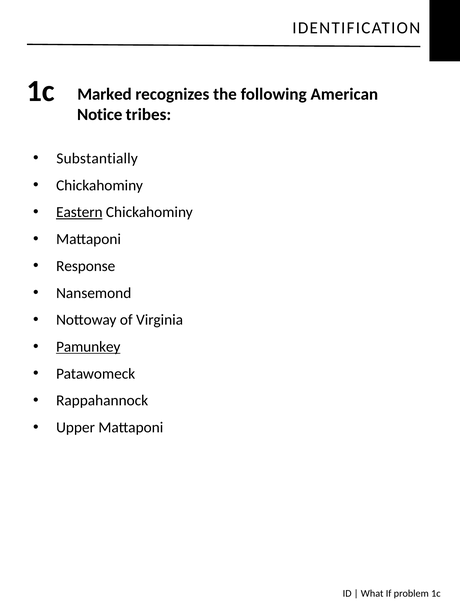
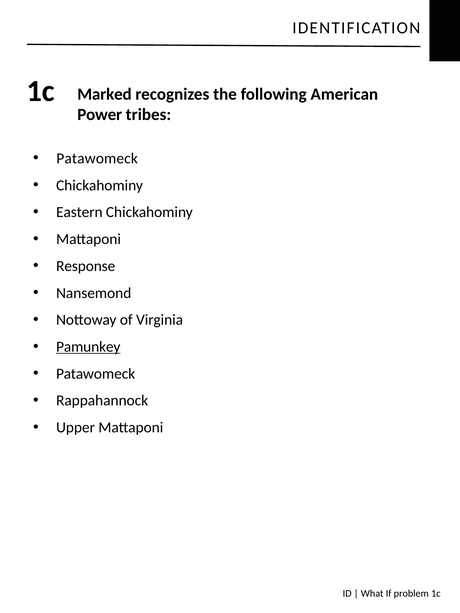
Notice: Notice -> Power
Substantially at (97, 158): Substantially -> Patawomeck
Eastern underline: present -> none
